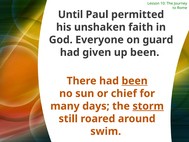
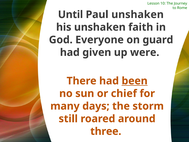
Paul permitted: permitted -> unshaken
up been: been -> were
storm underline: present -> none
swim: swim -> three
